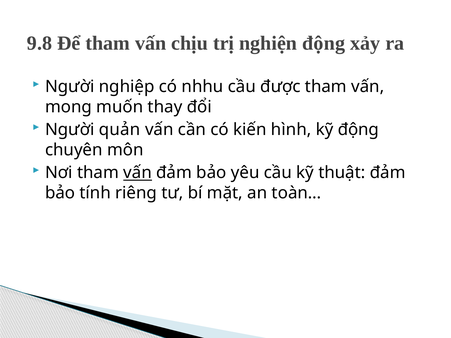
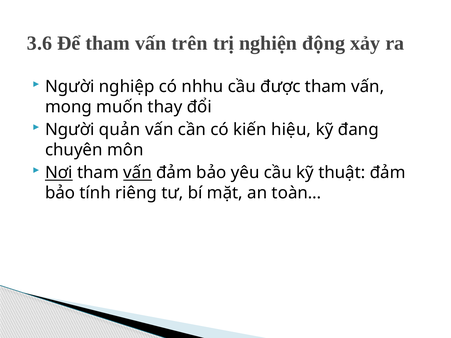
9.8: 9.8 -> 3.6
chịu: chịu -> trên
hình: hình -> hiệu
kỹ động: động -> đang
Nơi underline: none -> present
